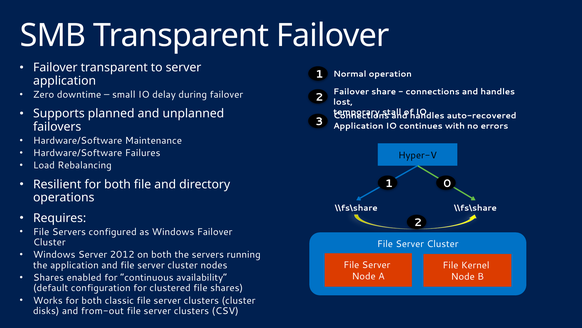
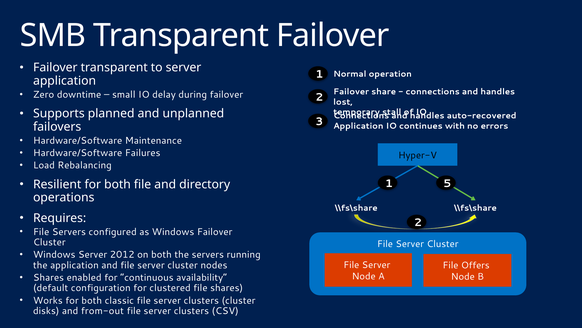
0: 0 -> 5
Kernel: Kernel -> Offers
